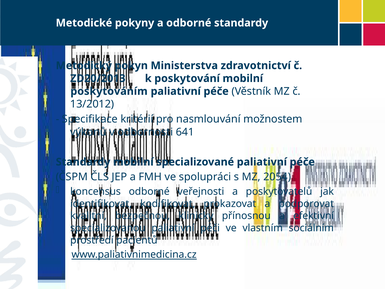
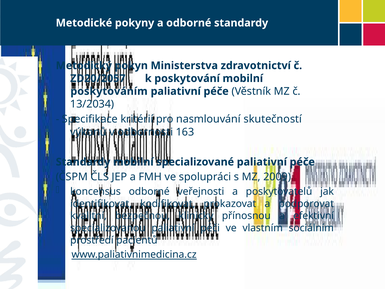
ZD20/2013: ZD20/2013 -> ZD20/2057
13/2012: 13/2012 -> 13/2034
možnostem: možnostem -> skutečností
641: 641 -> 163
2054: 2054 -> 2009
